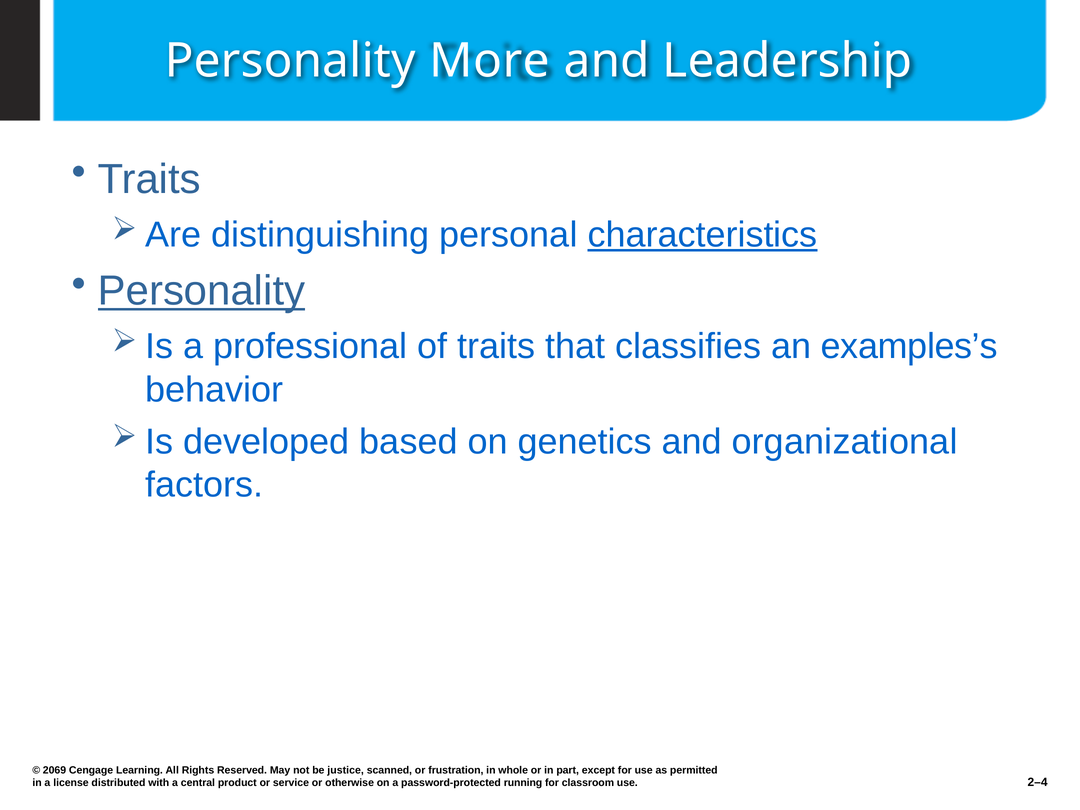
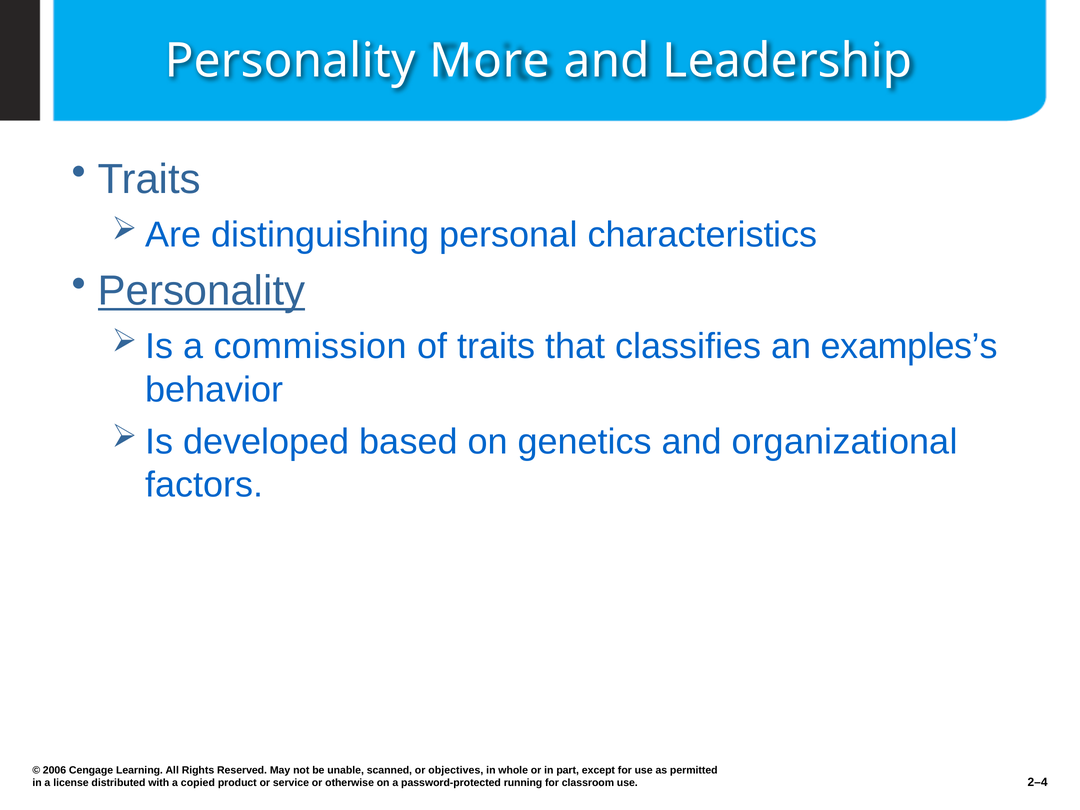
characteristics underline: present -> none
professional: professional -> commission
2069: 2069 -> 2006
justice: justice -> unable
frustration: frustration -> objectives
central: central -> copied
